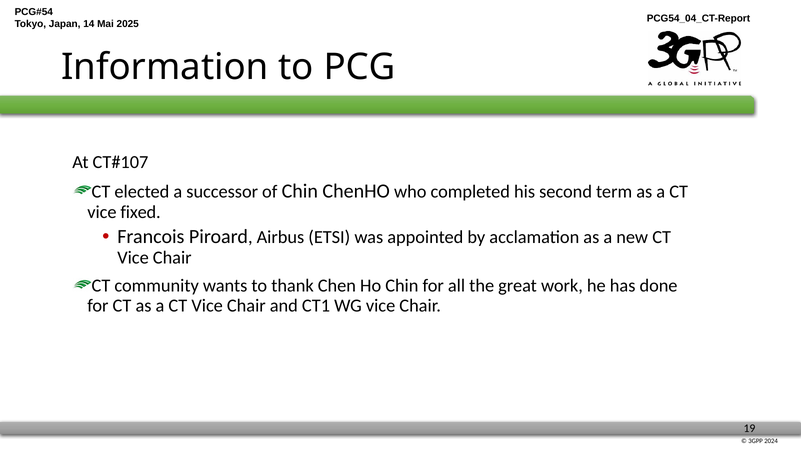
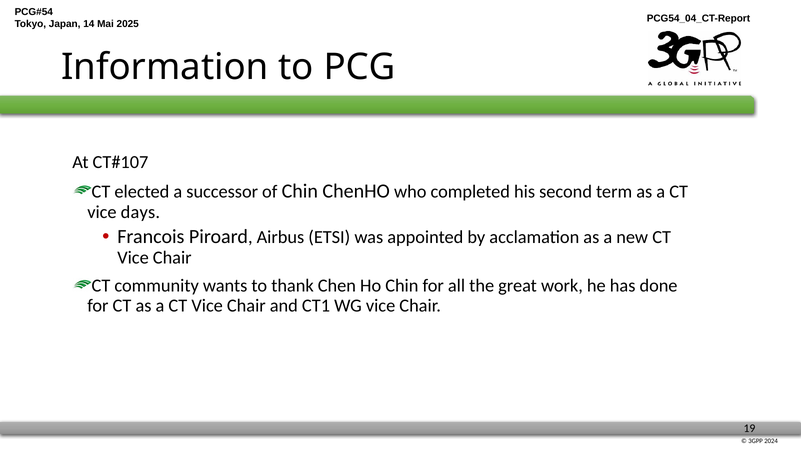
fixed: fixed -> days
